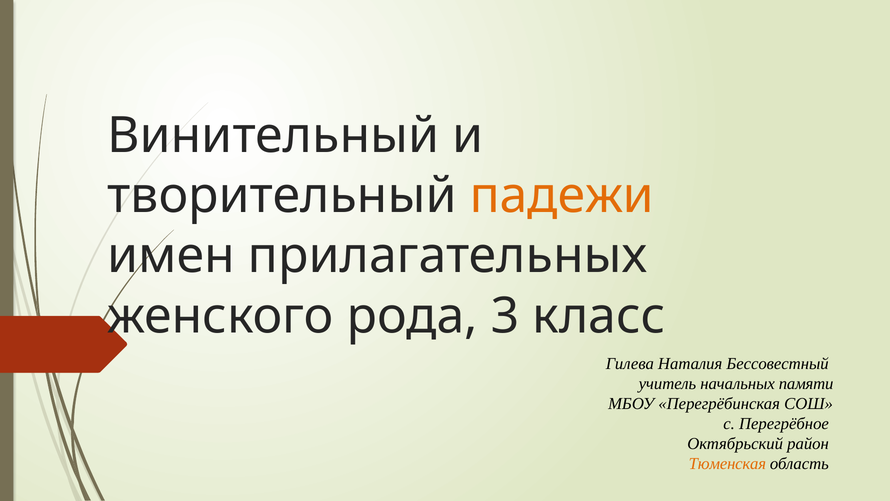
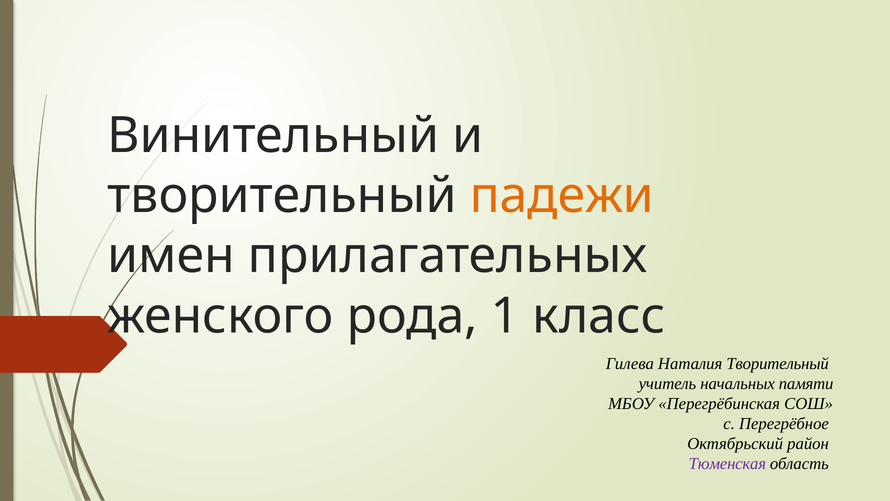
3: 3 -> 1
Наталия Бессовестный: Бессовестный -> Творительный
Тюменская colour: orange -> purple
